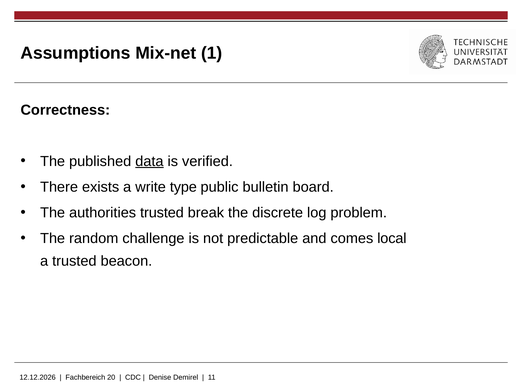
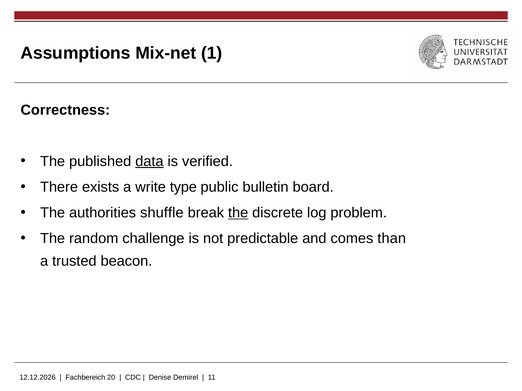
authorities trusted: trusted -> shuffle
the at (238, 213) underline: none -> present
local: local -> than
